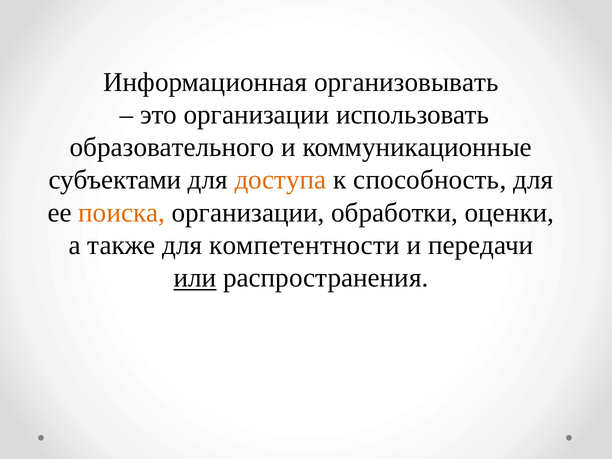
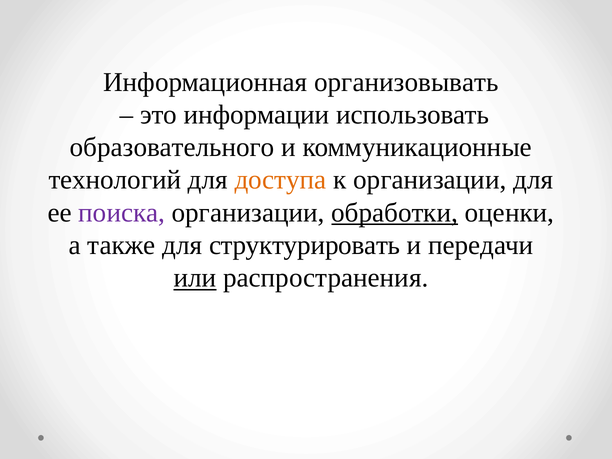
это организации: организации -> информации
субъектами: субъектами -> технологий
к способность: способность -> организации
поиска colour: orange -> purple
обработки underline: none -> present
компетентности: компетентности -> структурировать
